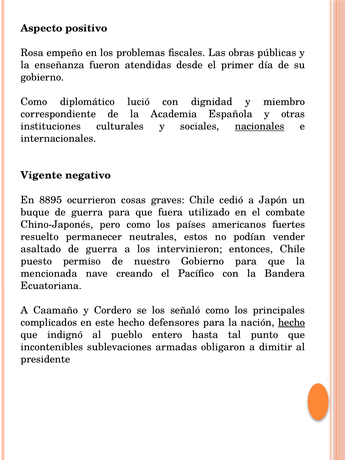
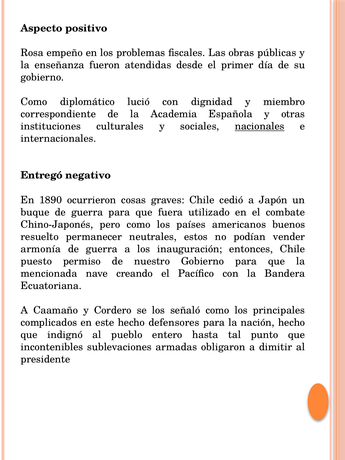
Vigente: Vigente -> Entregó
8895: 8895 -> 1890
fuertes: fuertes -> buenos
asaltado: asaltado -> armonía
intervinieron: intervinieron -> inauguración
hecho at (292, 323) underline: present -> none
